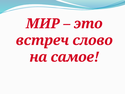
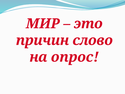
встреч: встреч -> причин
самое: самое -> опрос
